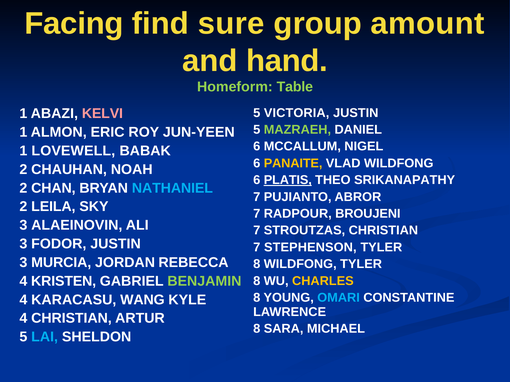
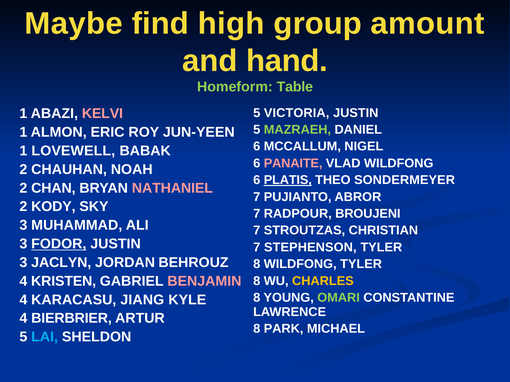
Facing: Facing -> Maybe
sure: sure -> high
PANAITE colour: yellow -> pink
SRIKANAPATHY: SRIKANAPATHY -> SONDERMEYER
NATHANIEL colour: light blue -> pink
LEILA: LEILA -> KODY
ALAEINOVIN: ALAEINOVIN -> MUHAMMAD
FODOR underline: none -> present
MURCIA: MURCIA -> JACLYN
REBECCA: REBECCA -> BEHROUZ
BENJAMIN colour: light green -> pink
OMARI colour: light blue -> light green
WANG: WANG -> JIANG
4 CHRISTIAN: CHRISTIAN -> BIERBRIER
SARA: SARA -> PARK
